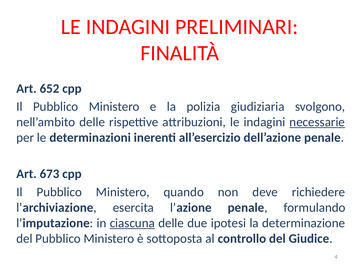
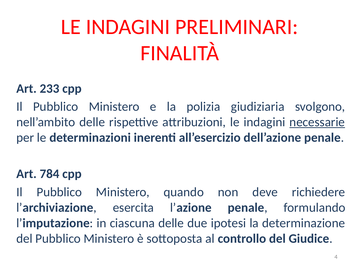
652: 652 -> 233
673: 673 -> 784
ciascuna underline: present -> none
